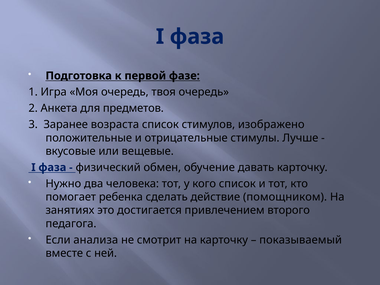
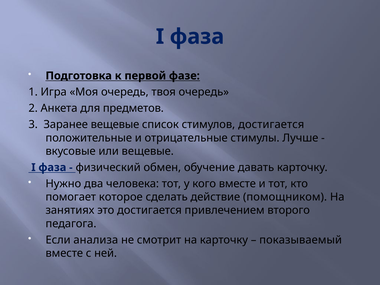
Заранее возраста: возраста -> вещевые
стимулов изображено: изображено -> достигается
кого список: список -> вместе
ребенка: ребенка -> которое
